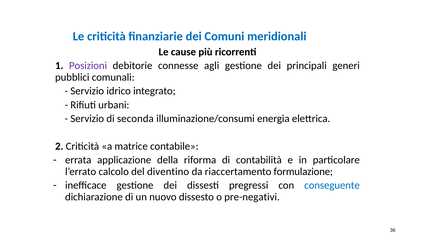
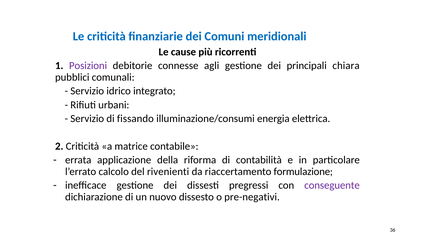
generi: generi -> chiara
seconda: seconda -> fissando
diventino: diventino -> rivenienti
conseguente colour: blue -> purple
